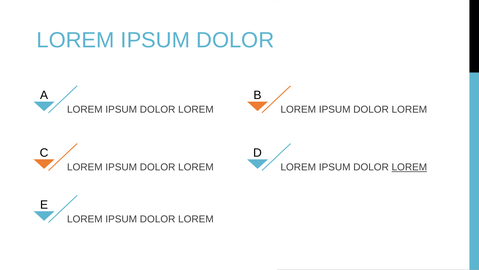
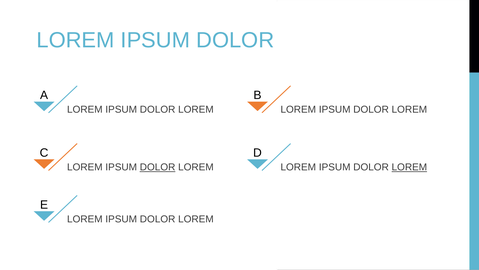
DOLOR at (158, 167) underline: none -> present
